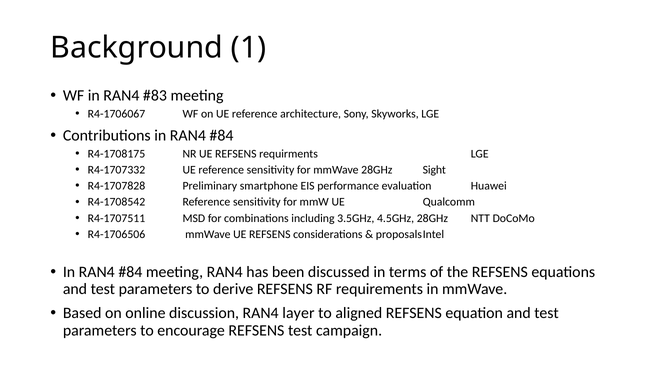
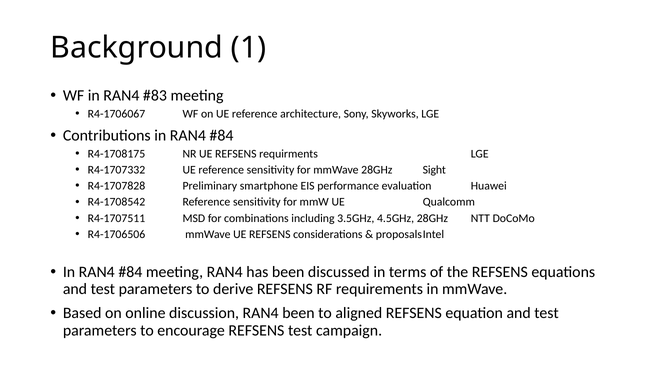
RAN4 layer: layer -> been
